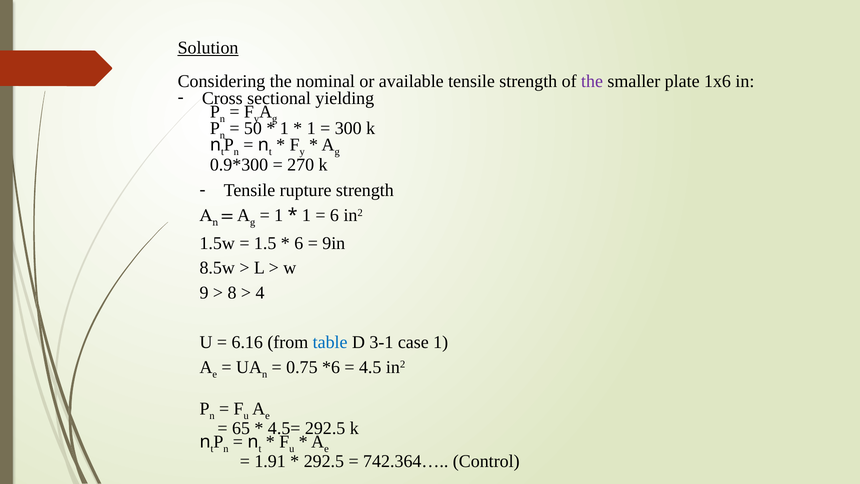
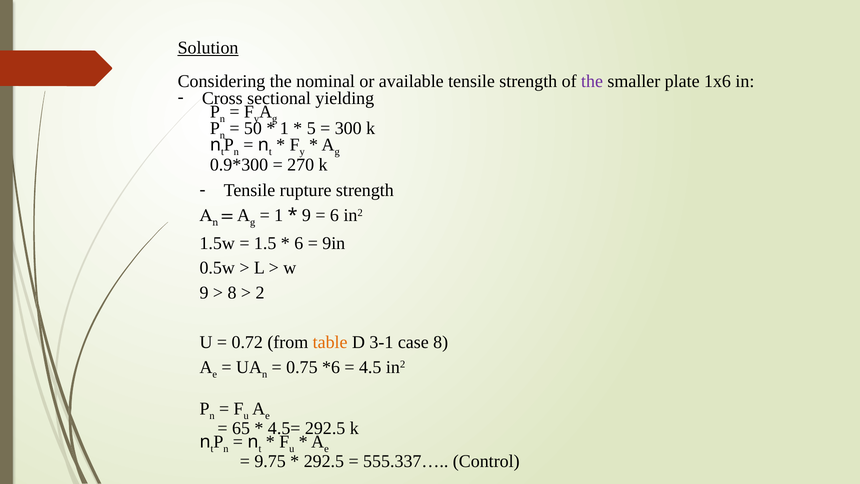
1 at (311, 128): 1 -> 5
1 at (306, 215): 1 -> 9
8.5w: 8.5w -> 0.5w
4: 4 -> 2
6.16: 6.16 -> 0.72
table colour: blue -> orange
case 1: 1 -> 8
1.91: 1.91 -> 9.75
742.364…: 742.364… -> 555.337…
